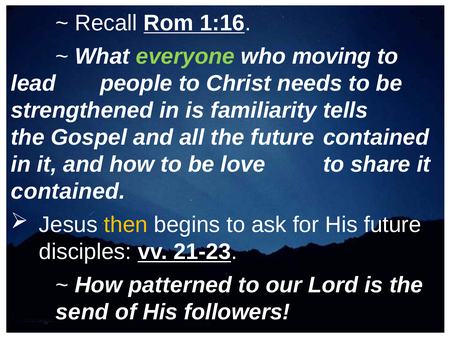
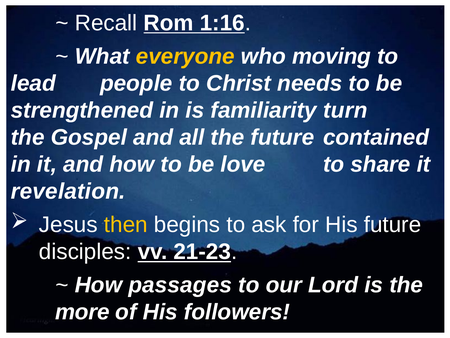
everyone colour: light green -> yellow
tells: tells -> turn
contained at (68, 191): contained -> revelation
patterned: patterned -> passages
send: send -> more
